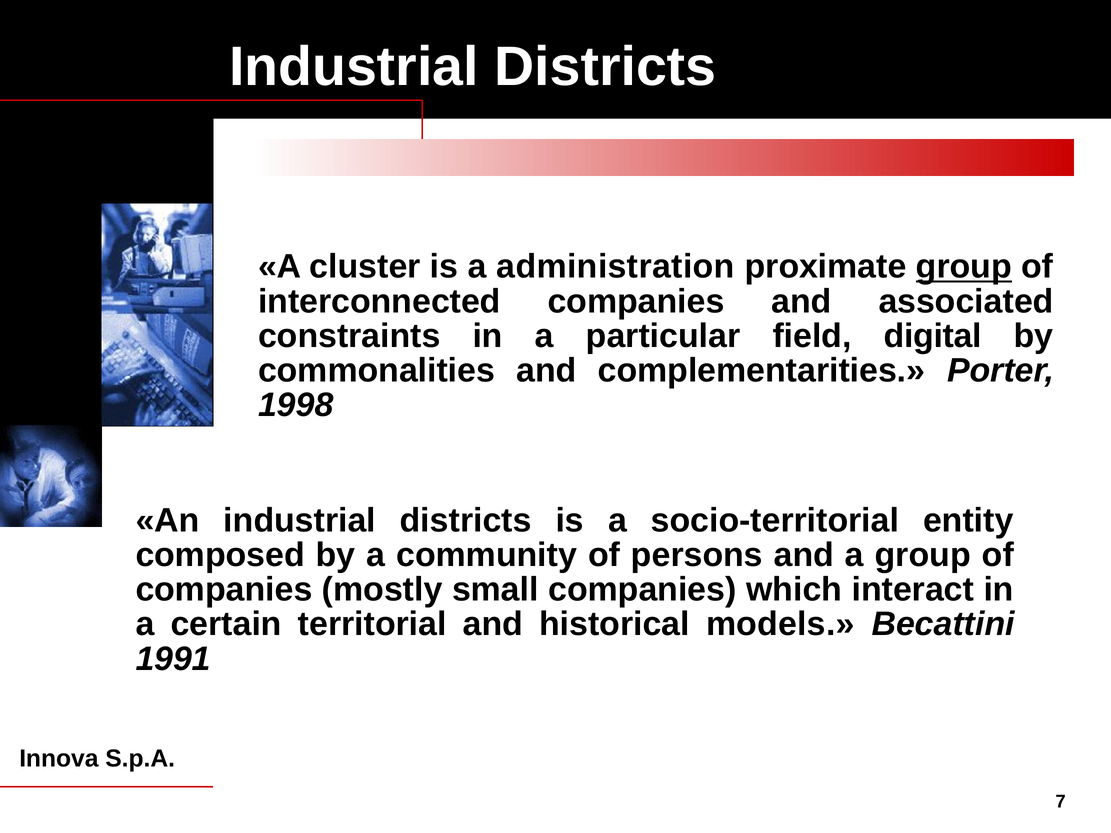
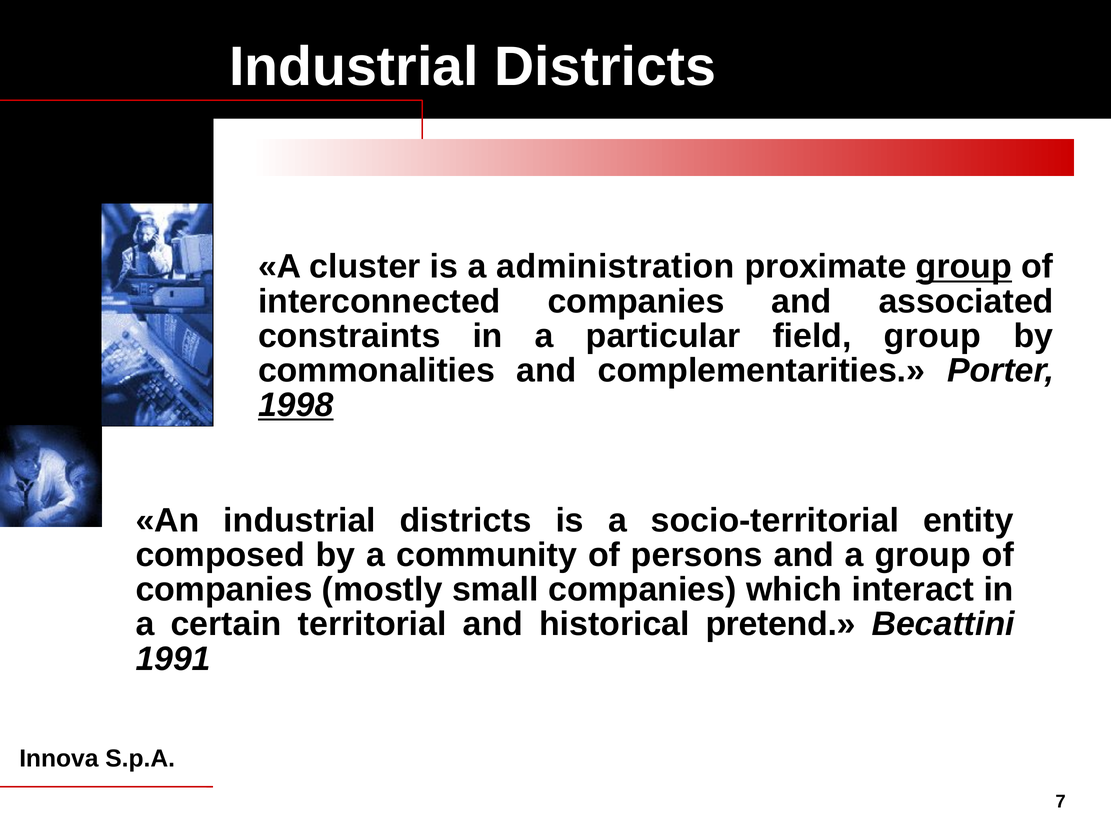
field digital: digital -> group
1998 underline: none -> present
models: models -> pretend
